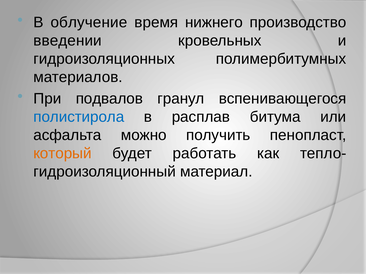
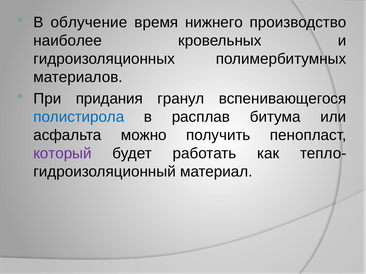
введении: введении -> наиболее
подвалов: подвалов -> придания
который colour: orange -> purple
